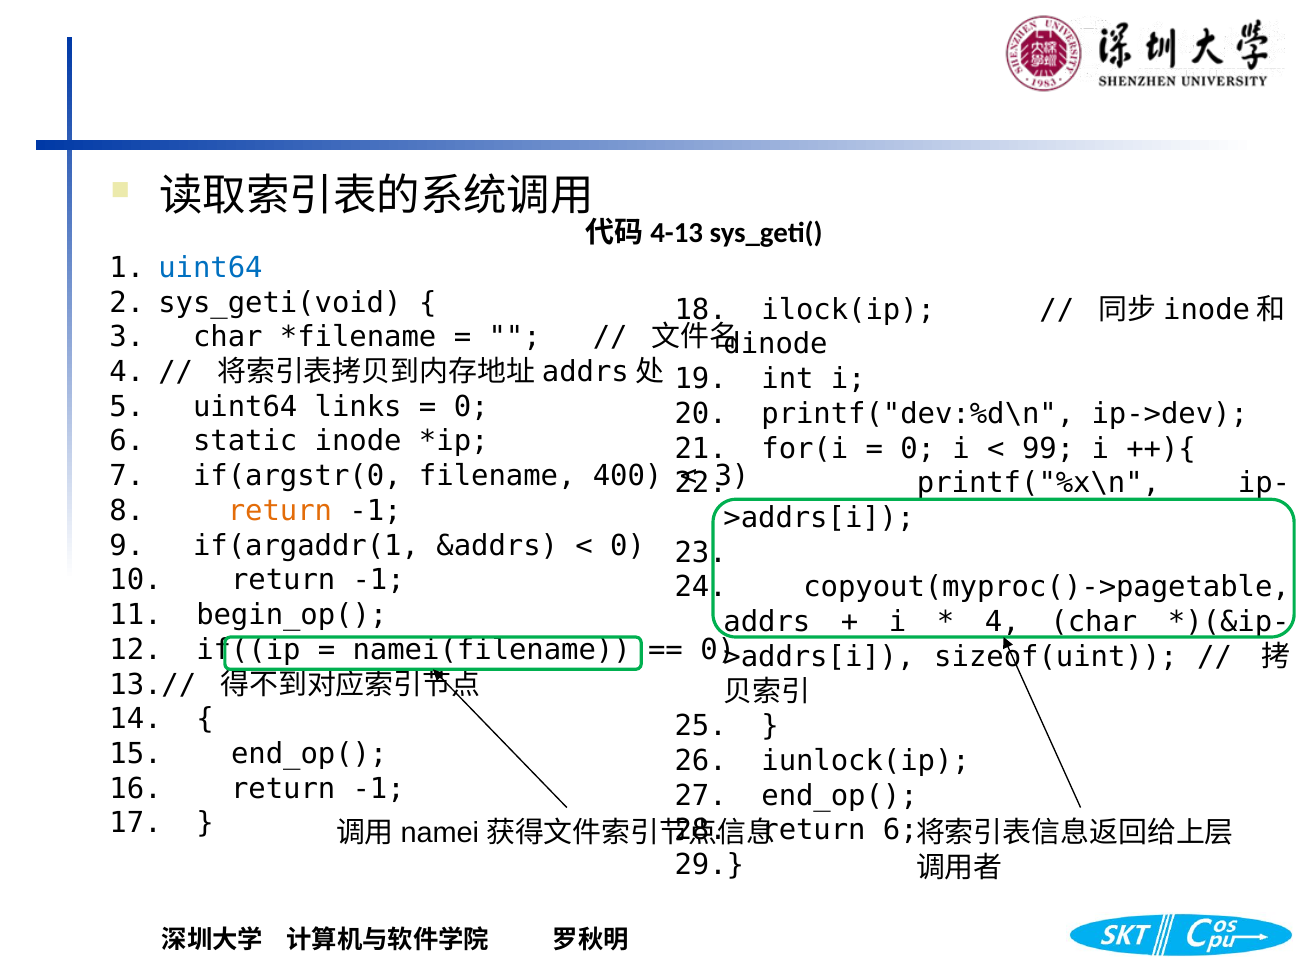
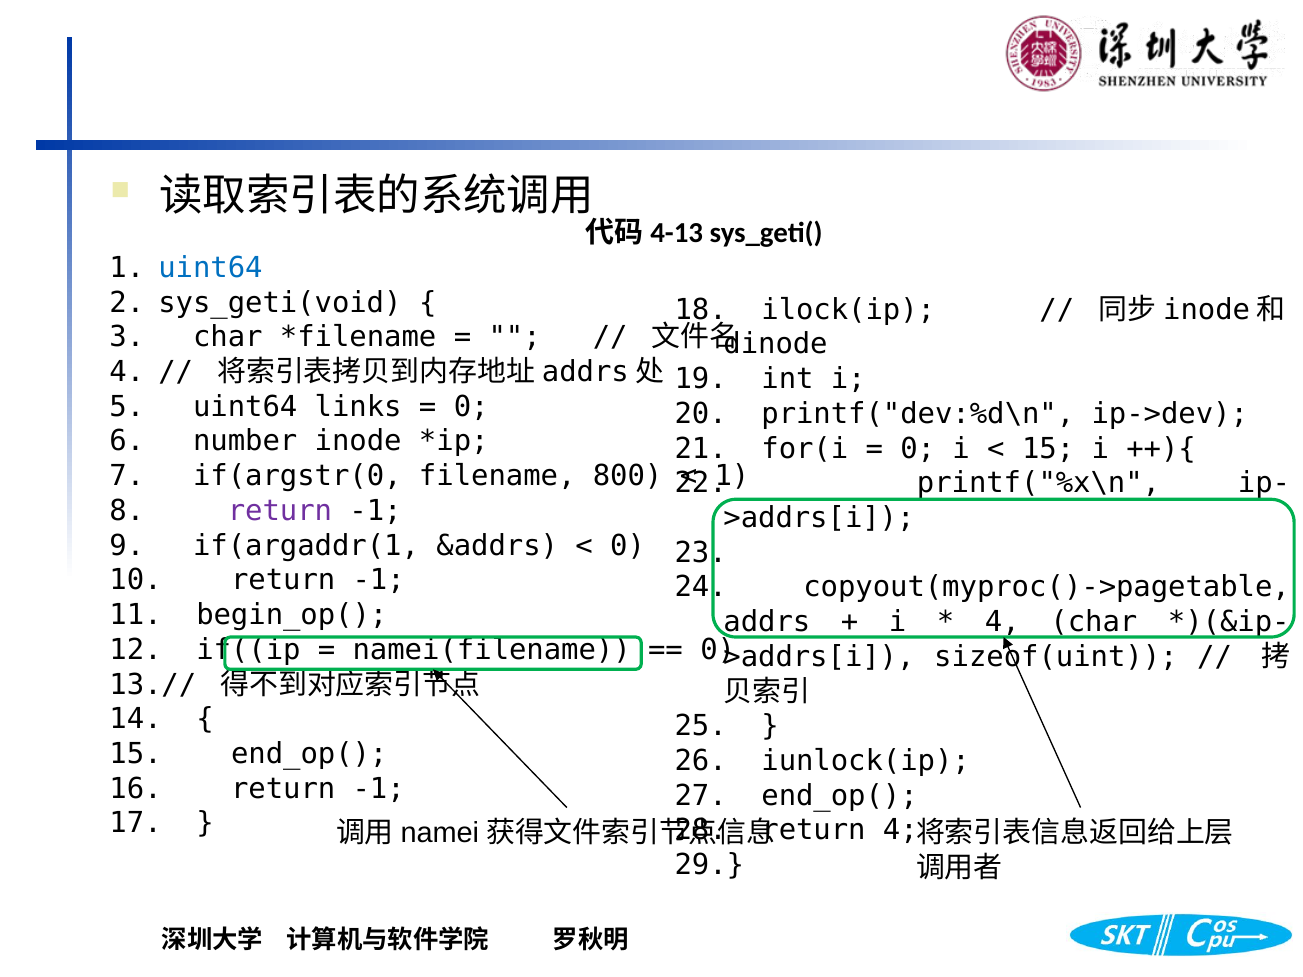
static: static -> number
99 at (1048, 449): 99 -> 15
400: 400 -> 800
3 at (732, 476): 3 -> 1
return at (280, 511) colour: orange -> purple
return 6: 6 -> 4
